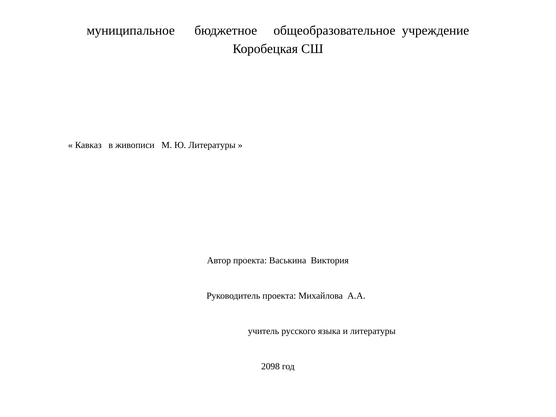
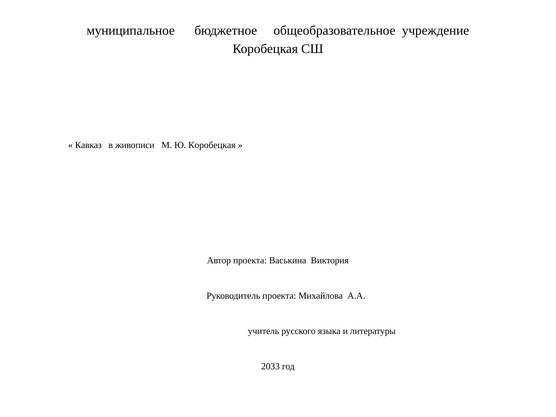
Ю Литературы: Литературы -> Коробецкая
2098: 2098 -> 2033
